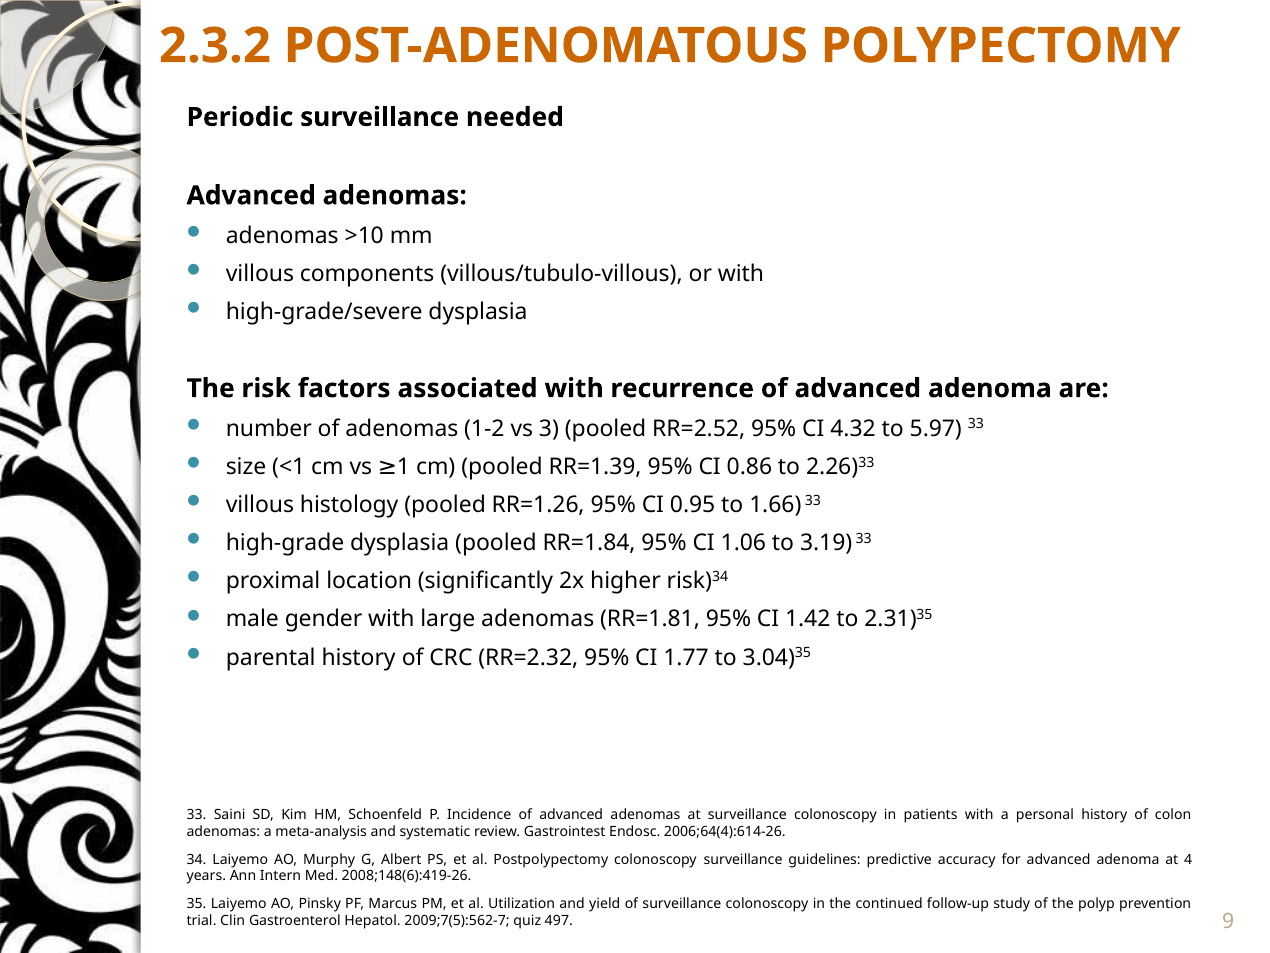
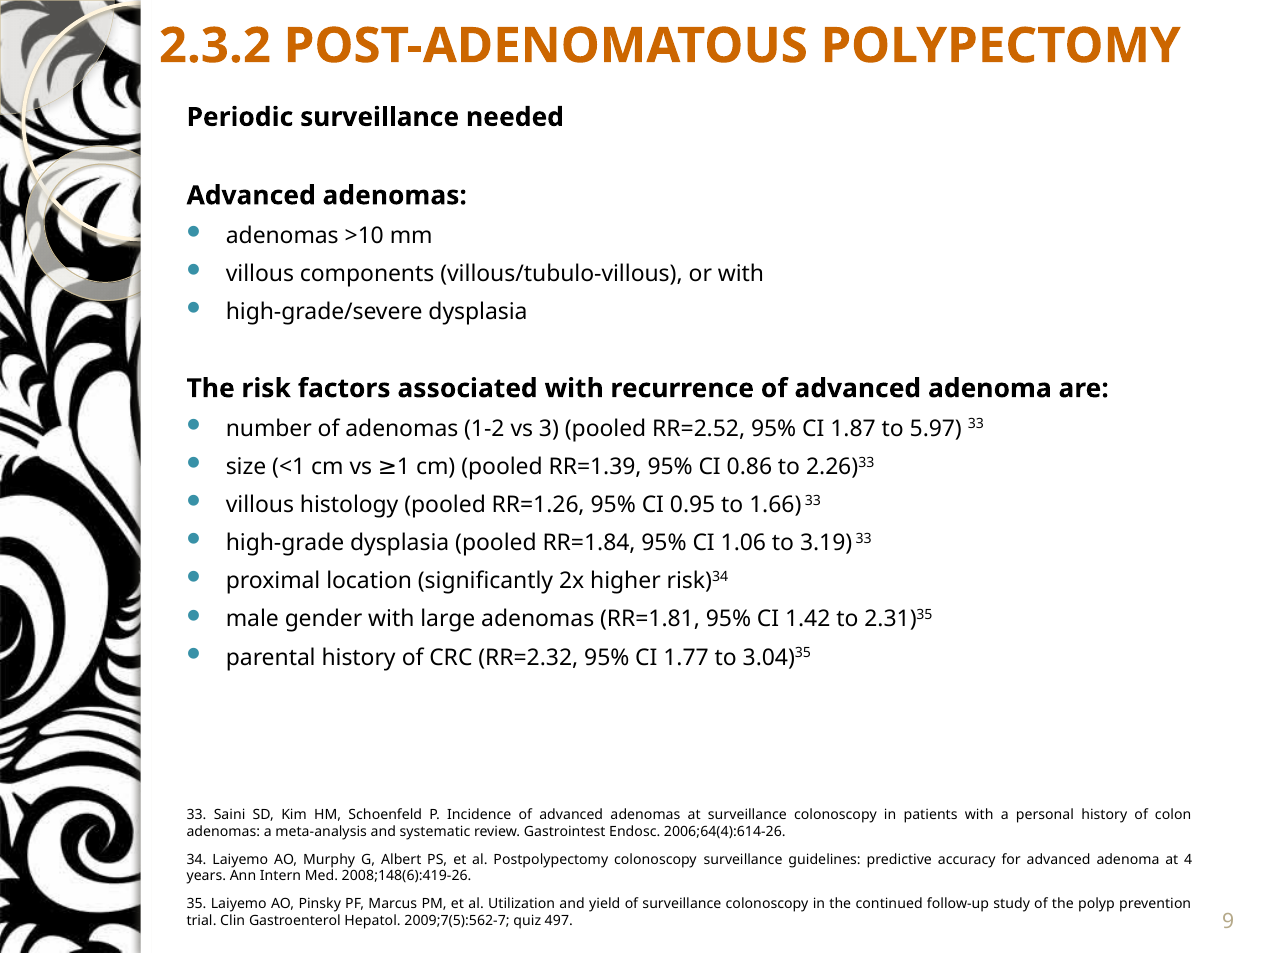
4.32: 4.32 -> 1.87
